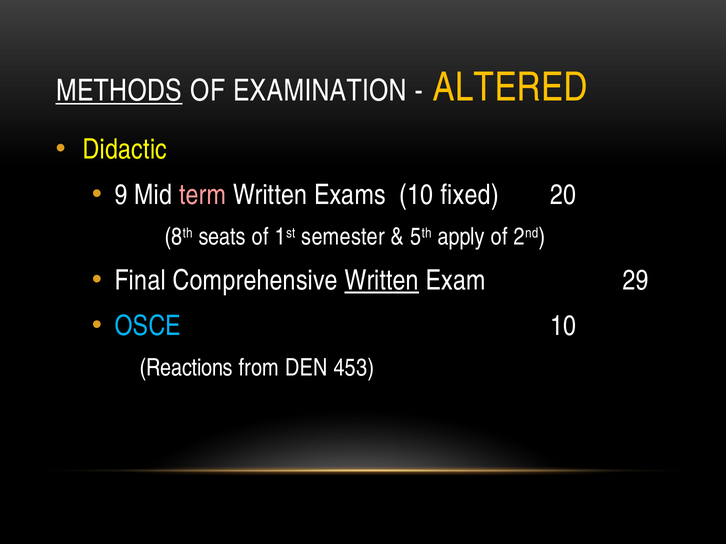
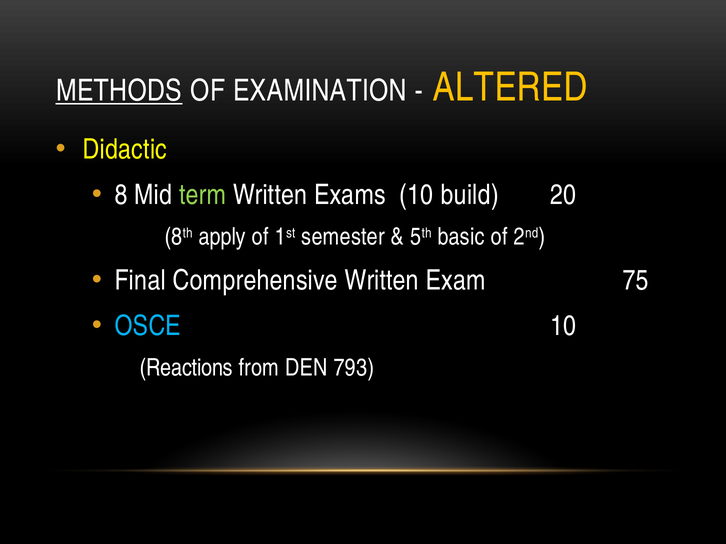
9: 9 -> 8
term colour: pink -> light green
fixed: fixed -> build
seats: seats -> apply
apply: apply -> basic
Written at (382, 281) underline: present -> none
29: 29 -> 75
453: 453 -> 793
